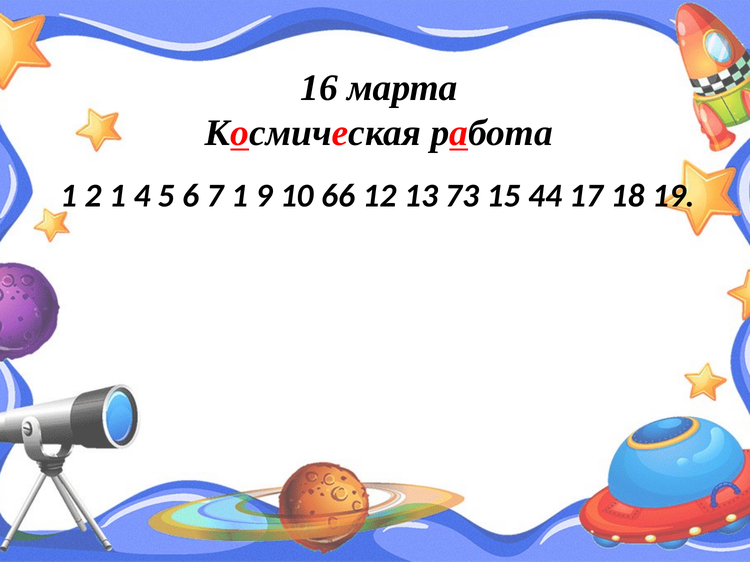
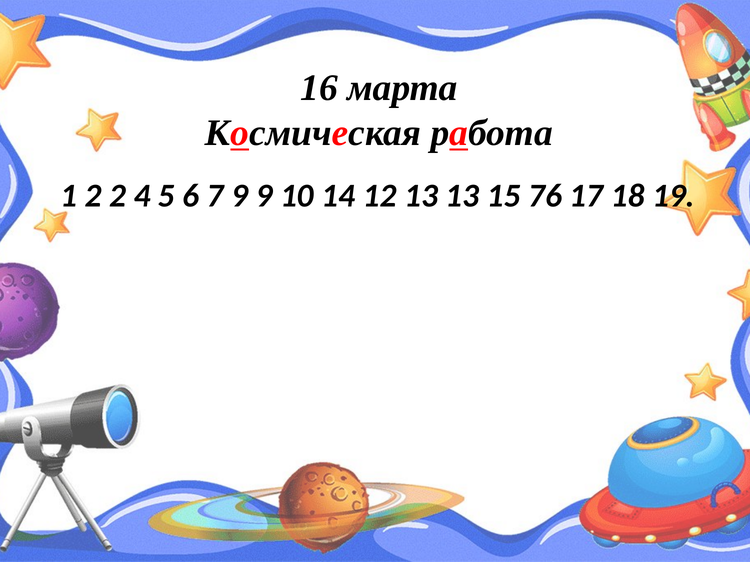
2 1: 1 -> 2
7 1: 1 -> 9
66: 66 -> 14
13 73: 73 -> 13
44: 44 -> 76
